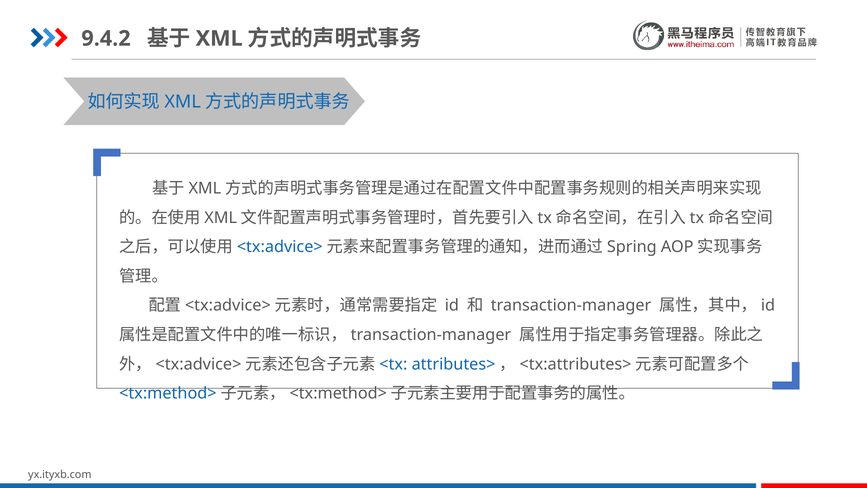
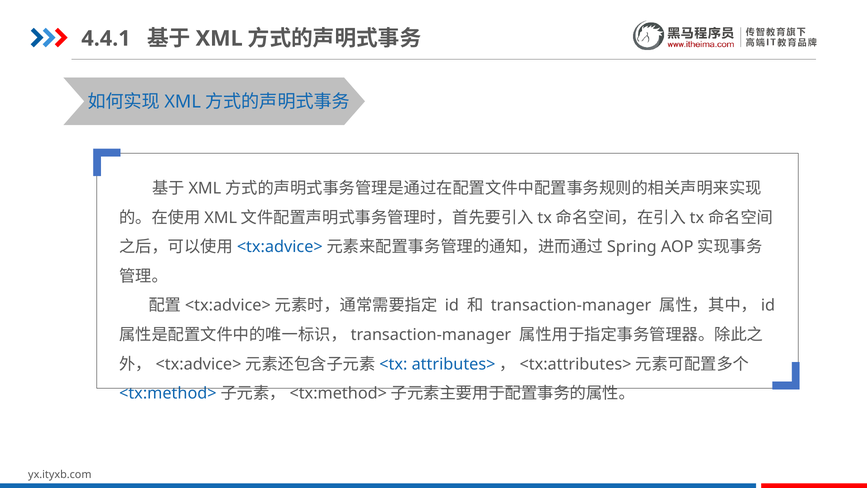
9.4.2: 9.4.2 -> 4.4.1
